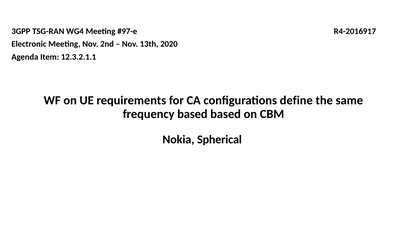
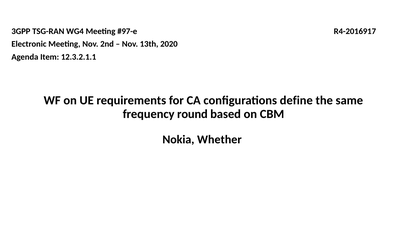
frequency based: based -> round
Spherical: Spherical -> Whether
